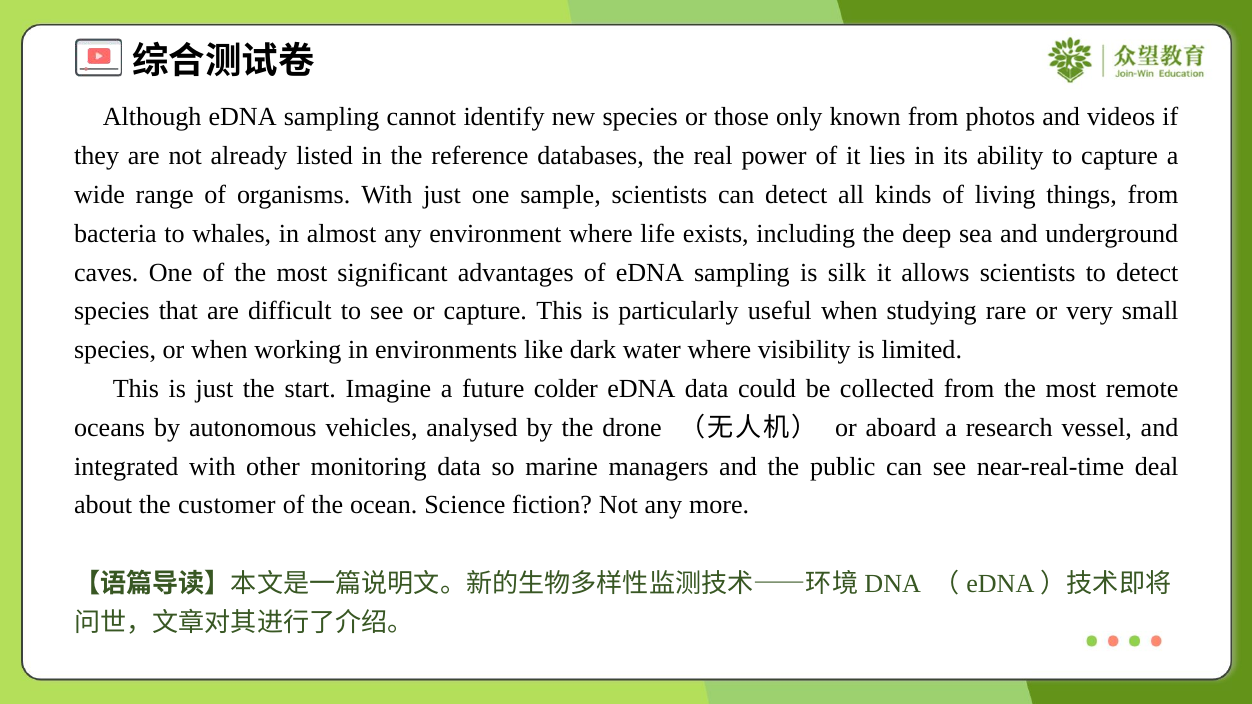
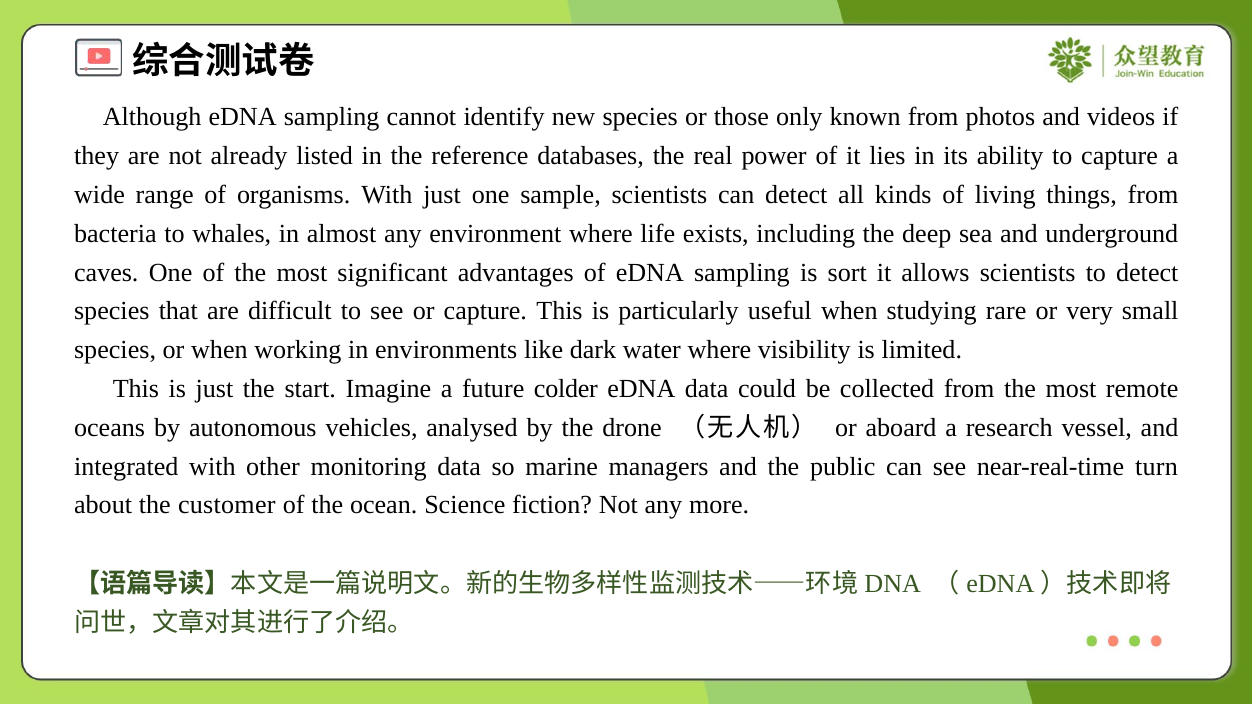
silk: silk -> sort
deal: deal -> turn
